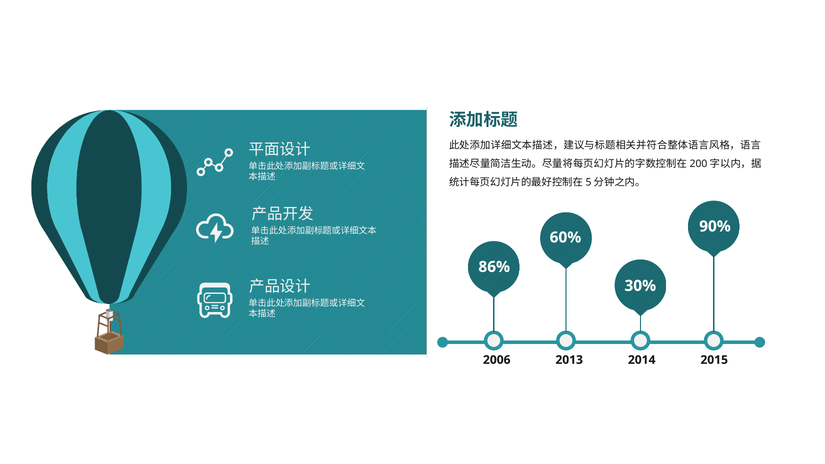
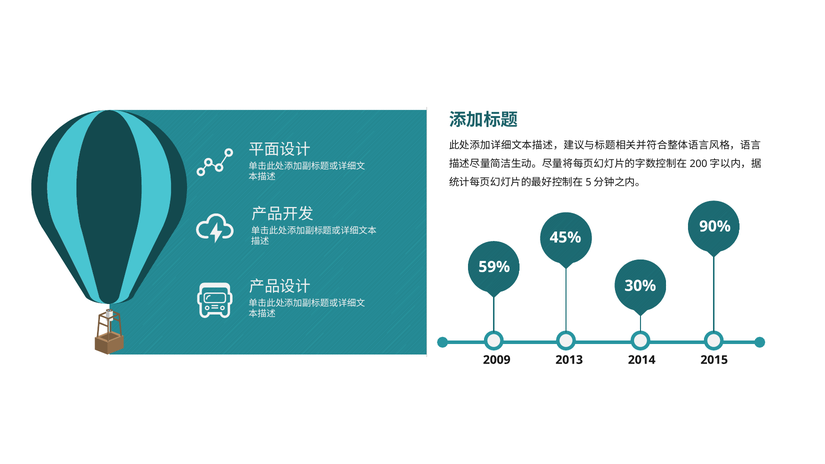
60%: 60% -> 45%
86%: 86% -> 59%
2006: 2006 -> 2009
